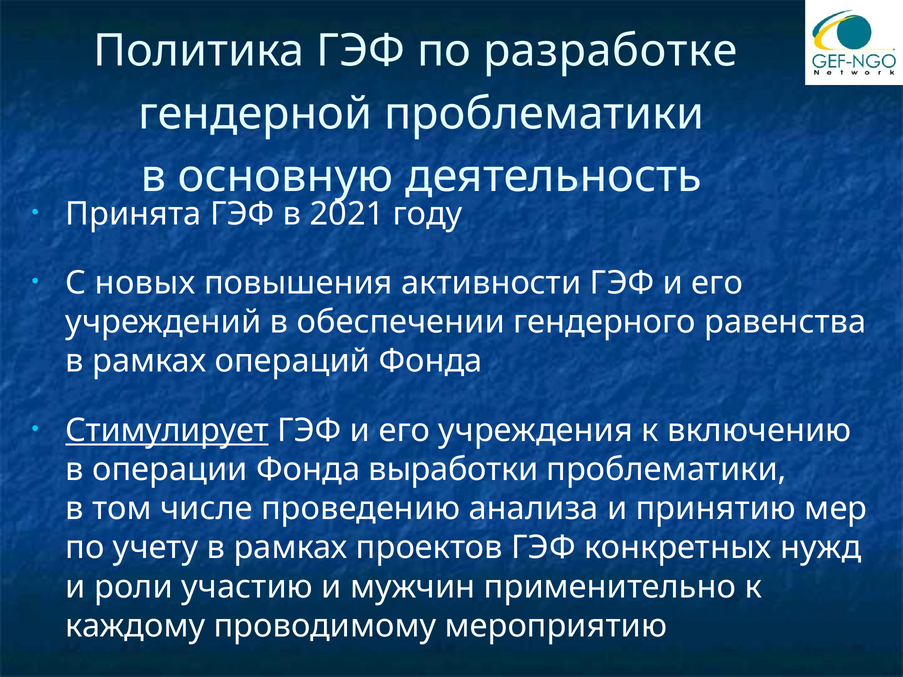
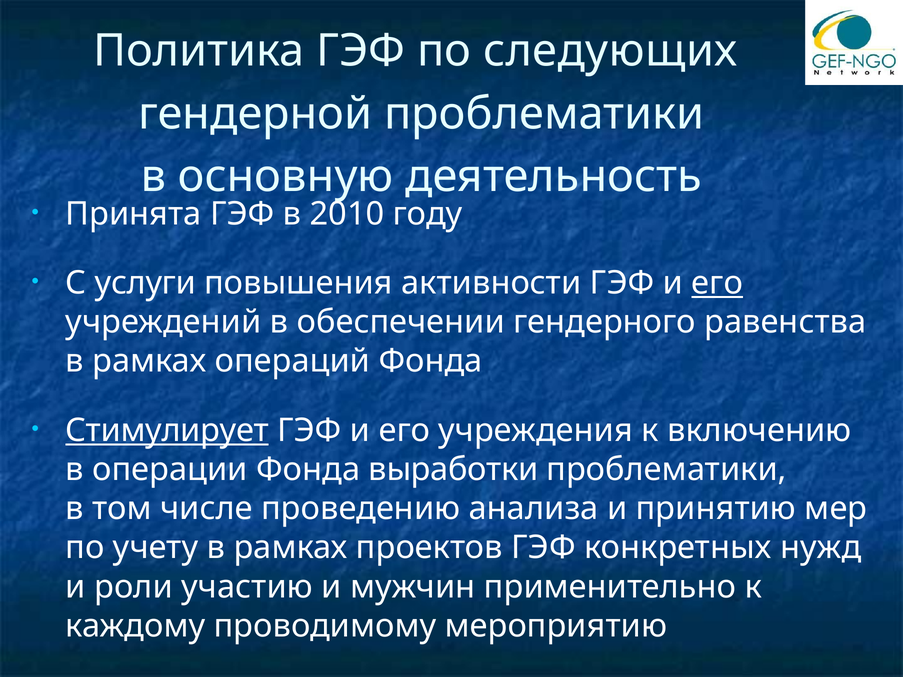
разработке: разработке -> следующих
2021: 2021 -> 2010
новых: новых -> услуги
его at (717, 283) underline: none -> present
